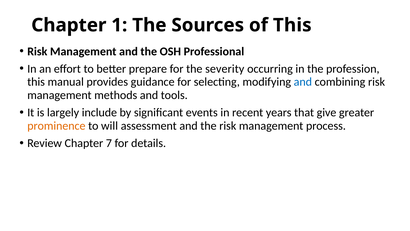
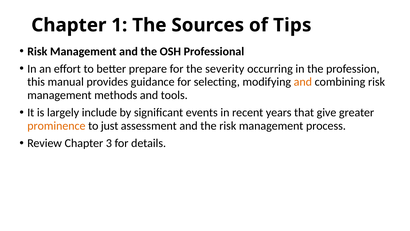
of This: This -> Tips
and at (303, 82) colour: blue -> orange
will: will -> just
7: 7 -> 3
